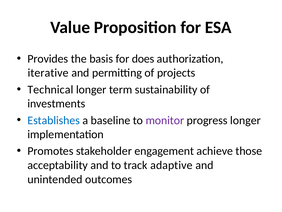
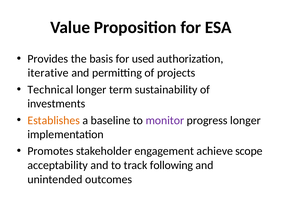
does: does -> used
Establishes colour: blue -> orange
those: those -> scope
adaptive: adaptive -> following
